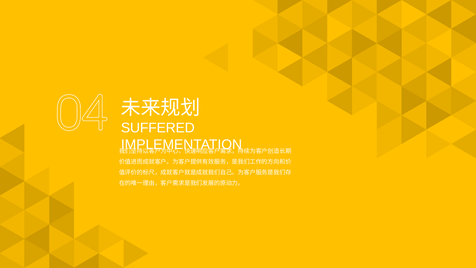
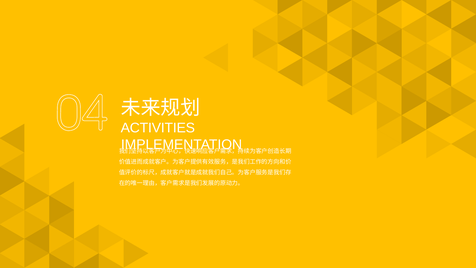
SUFFERED: SUFFERED -> ACTIVITIES
